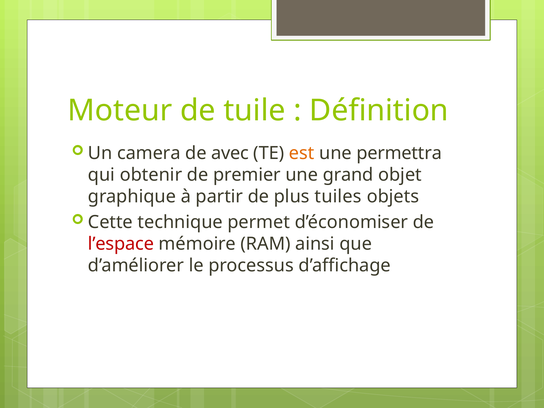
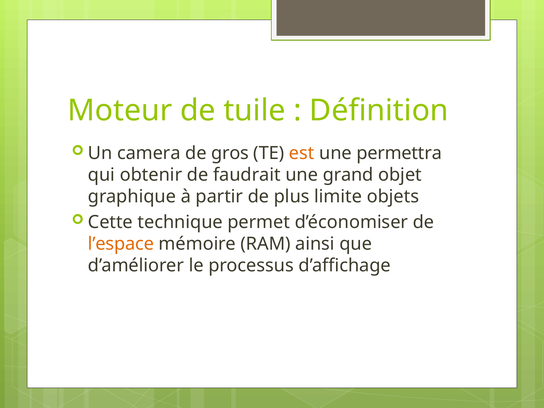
avec: avec -> gros
premier: premier -> faudrait
tuiles: tuiles -> limite
l’espace colour: red -> orange
